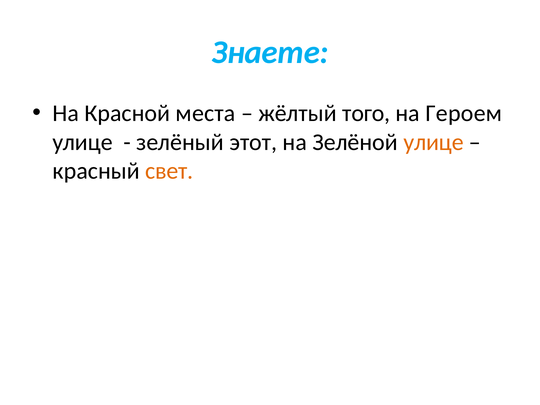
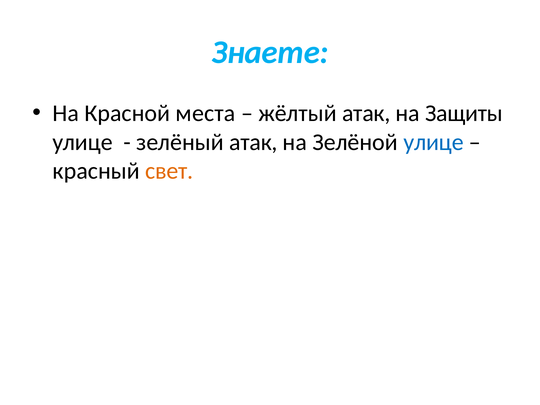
жёлтый того: того -> атак
Героем: Героем -> Защиты
зелёный этот: этот -> атак
улице at (433, 142) colour: orange -> blue
